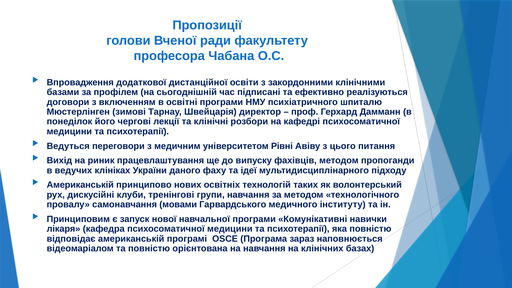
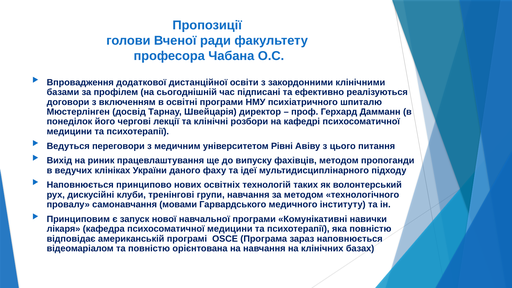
зимові: зимові -> досвід
Американській at (80, 185): Американській -> Наповнюється
